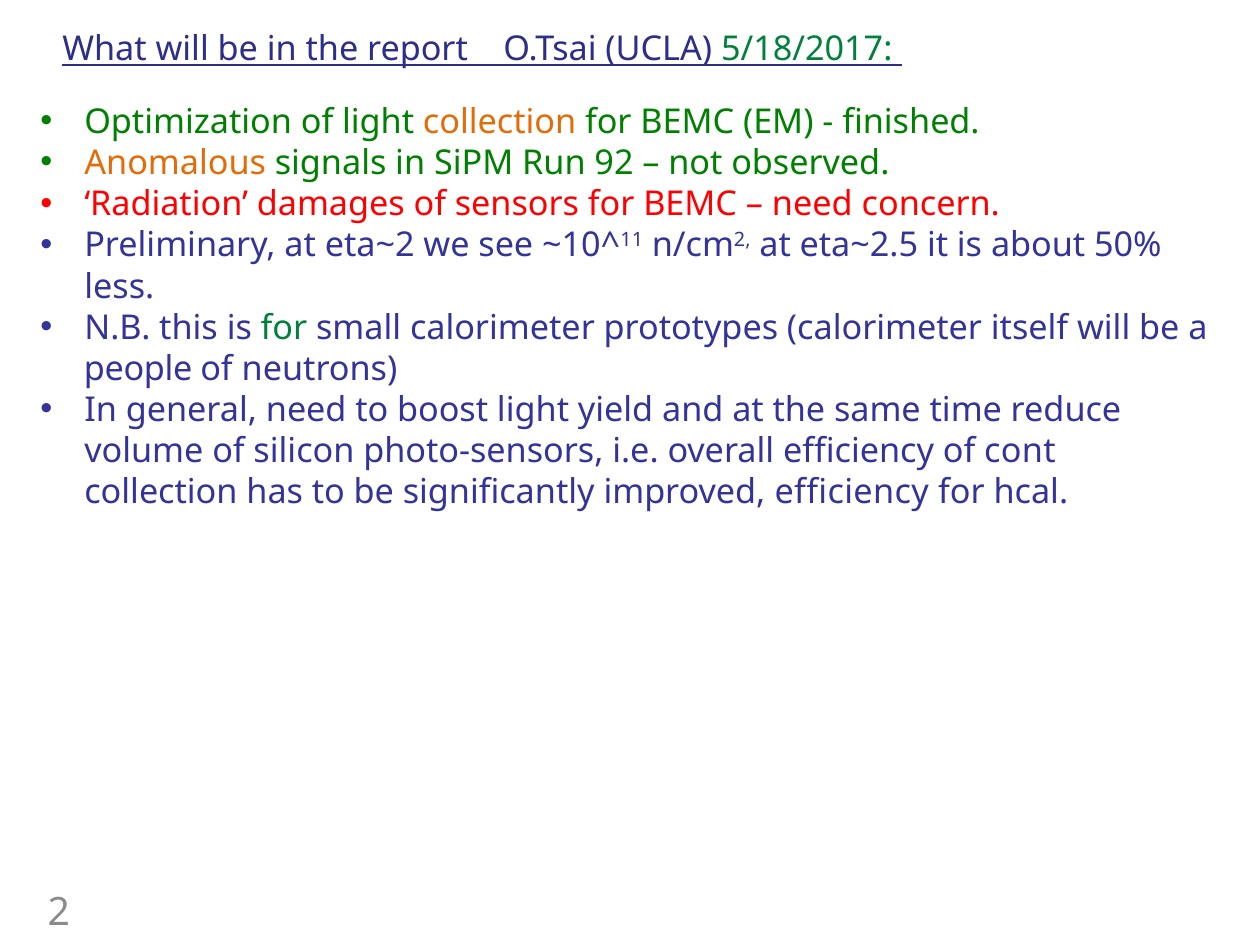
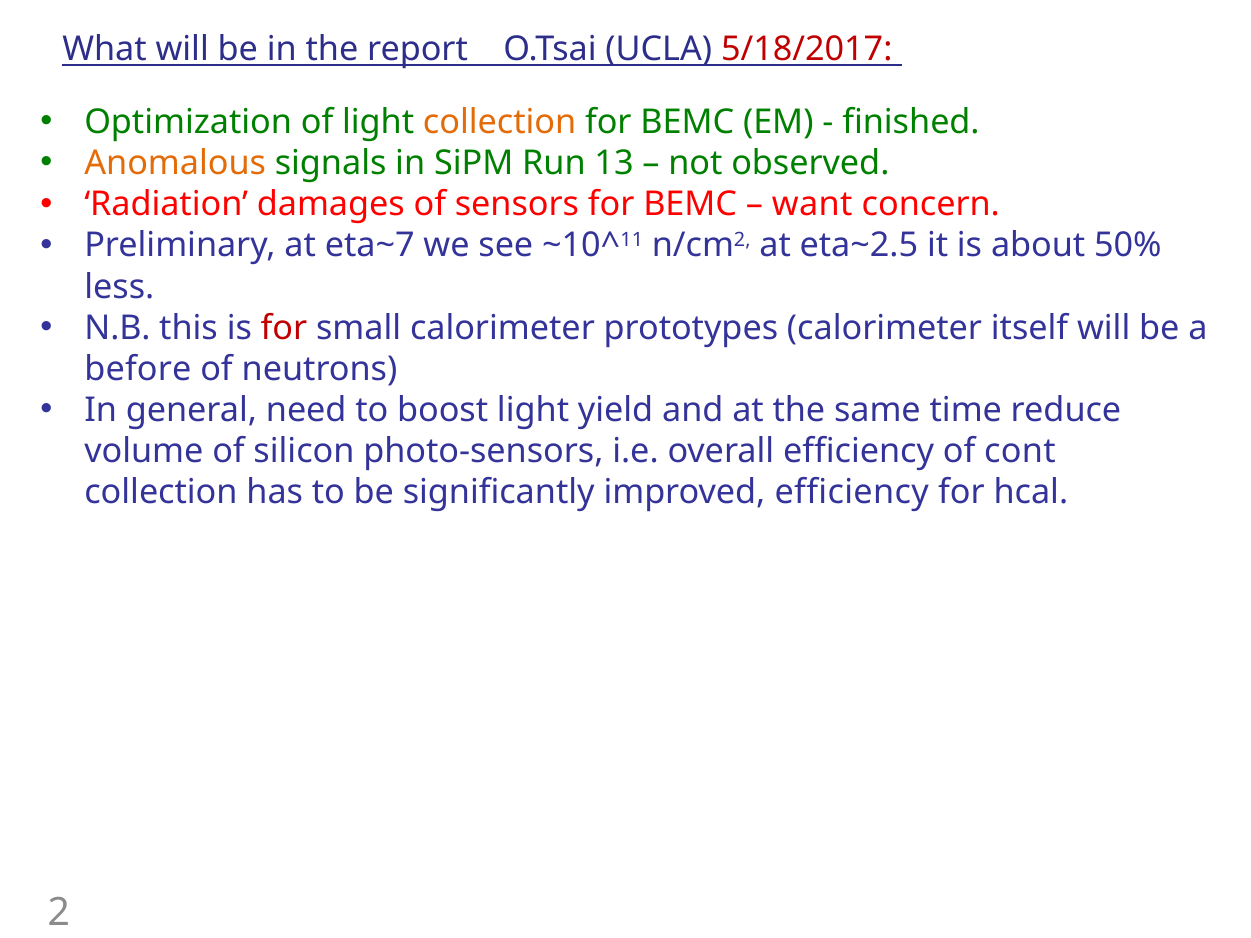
5/18/2017 colour: green -> red
92: 92 -> 13
need at (812, 205): need -> want
eta~2: eta~2 -> eta~7
for at (284, 328) colour: green -> red
people: people -> before
